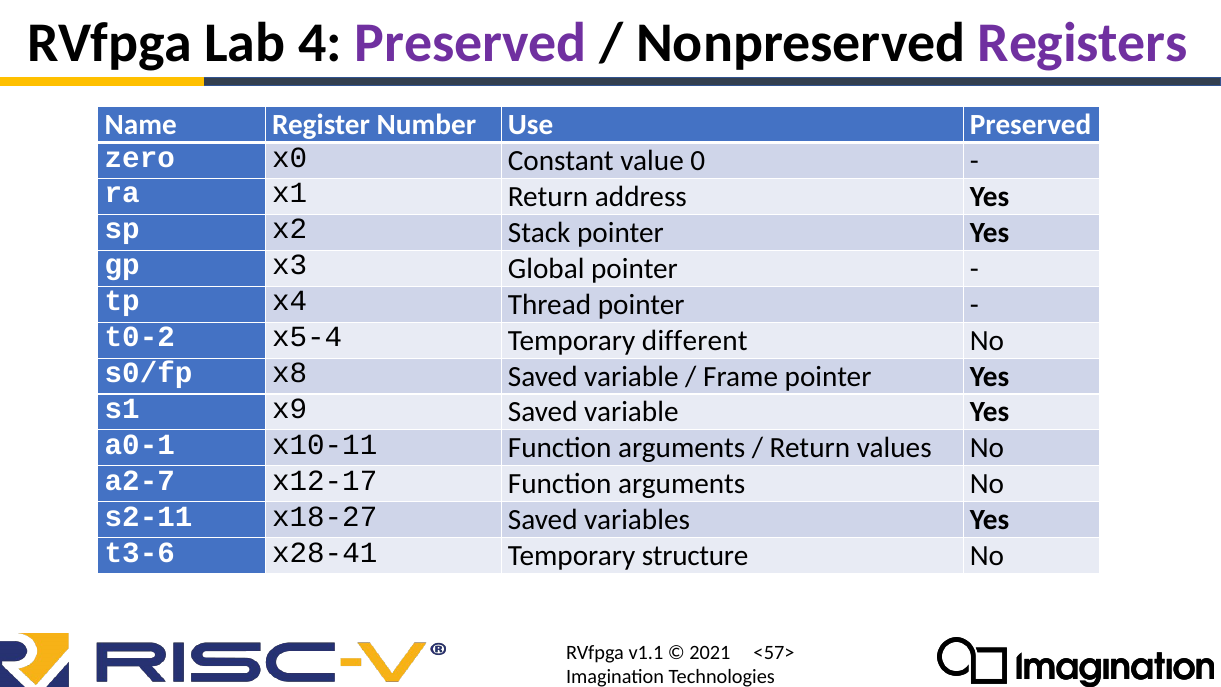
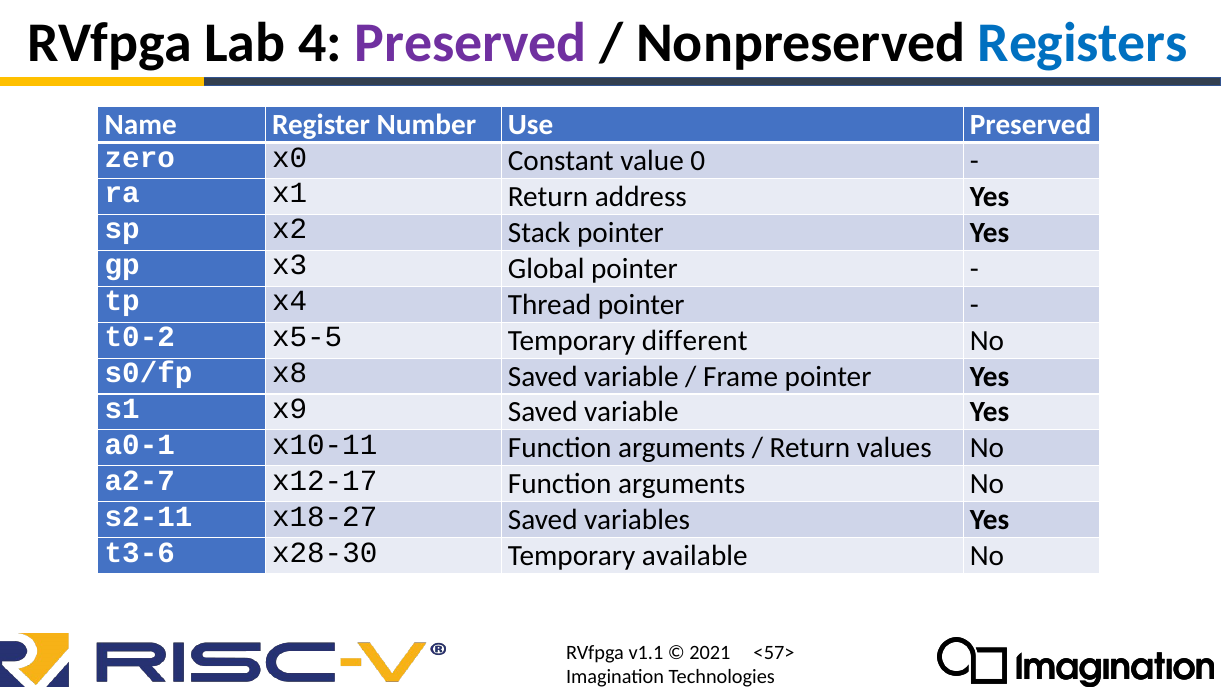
Registers colour: purple -> blue
x5-4: x5-4 -> x5-5
x28-41: x28-41 -> x28-30
structure: structure -> available
